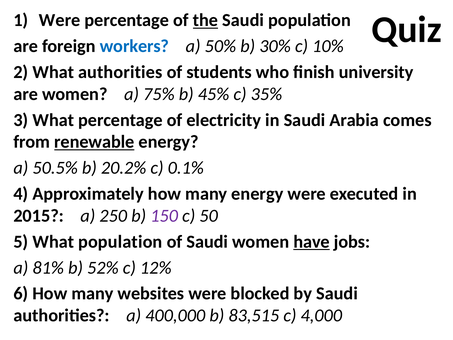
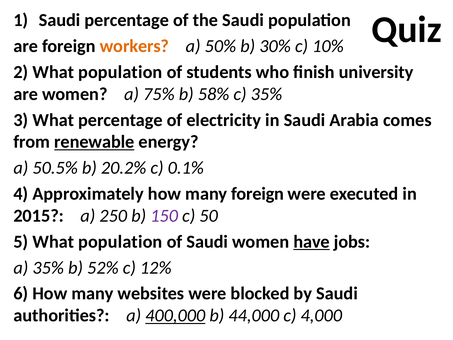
Were at (60, 20): Were -> Saudi
the underline: present -> none
workers colour: blue -> orange
2 What authorities: authorities -> population
45%: 45% -> 58%
many energy: energy -> foreign
a 81%: 81% -> 35%
400,000 underline: none -> present
83,515: 83,515 -> 44,000
